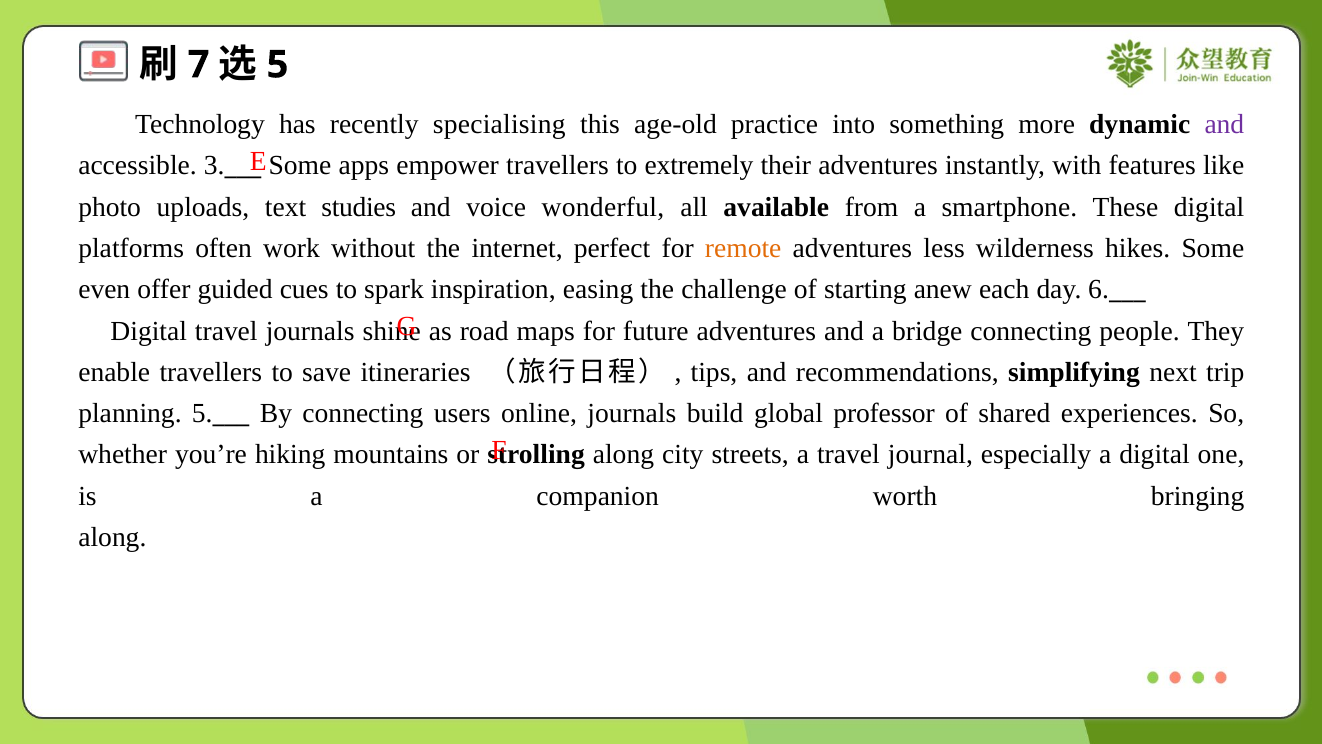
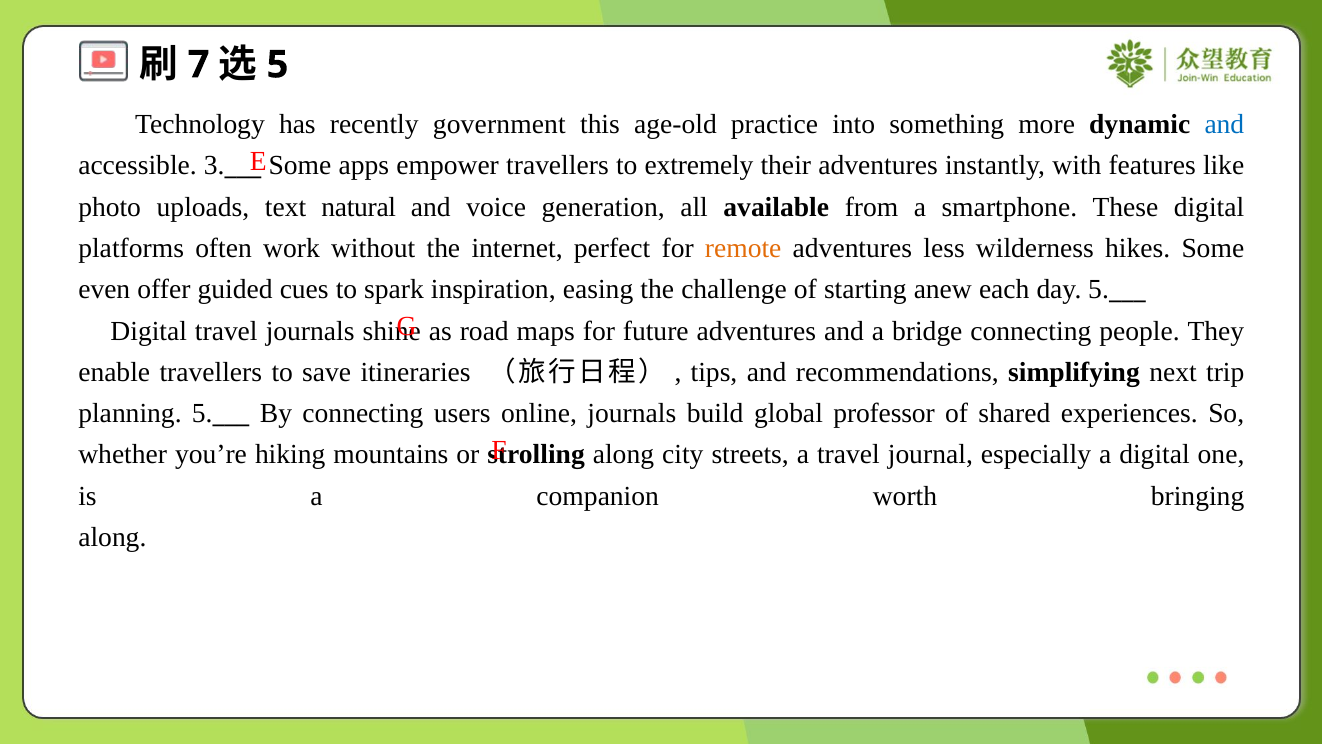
specialising: specialising -> government
and at (1224, 124) colour: purple -> blue
studies: studies -> natural
wonderful: wonderful -> generation
day 6: 6 -> 5
